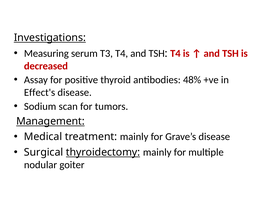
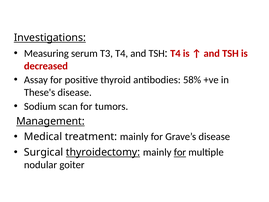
48%: 48% -> 58%
Effect's: Effect's -> These's
for at (180, 152) underline: none -> present
